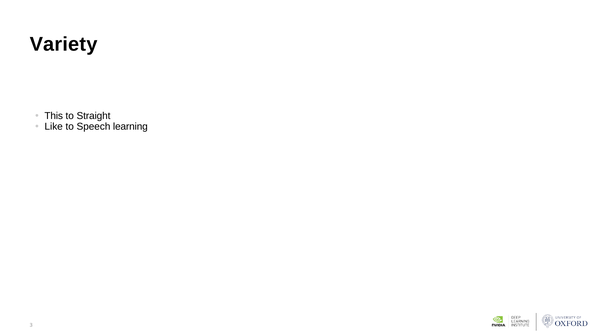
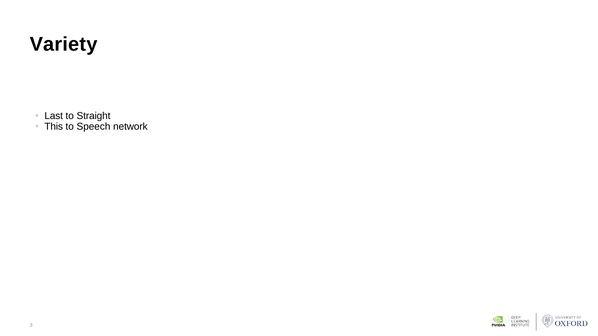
This: This -> Last
Like: Like -> This
learning: learning -> network
